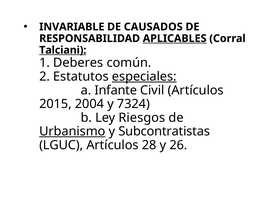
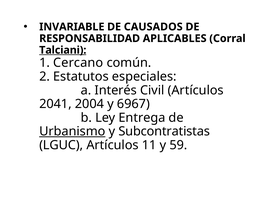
APLICABLES underline: present -> none
Deberes: Deberes -> Cercano
especiales underline: present -> none
Infante: Infante -> Interés
2015: 2015 -> 2041
7324: 7324 -> 6967
Riesgos: Riesgos -> Entrega
28: 28 -> 11
26: 26 -> 59
